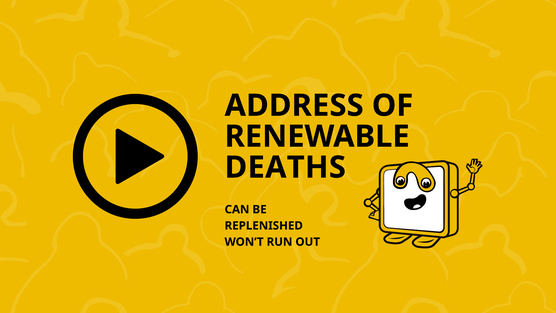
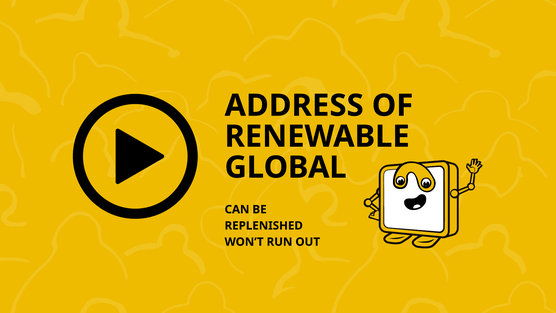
DEATHS: DEATHS -> GLOBAL
